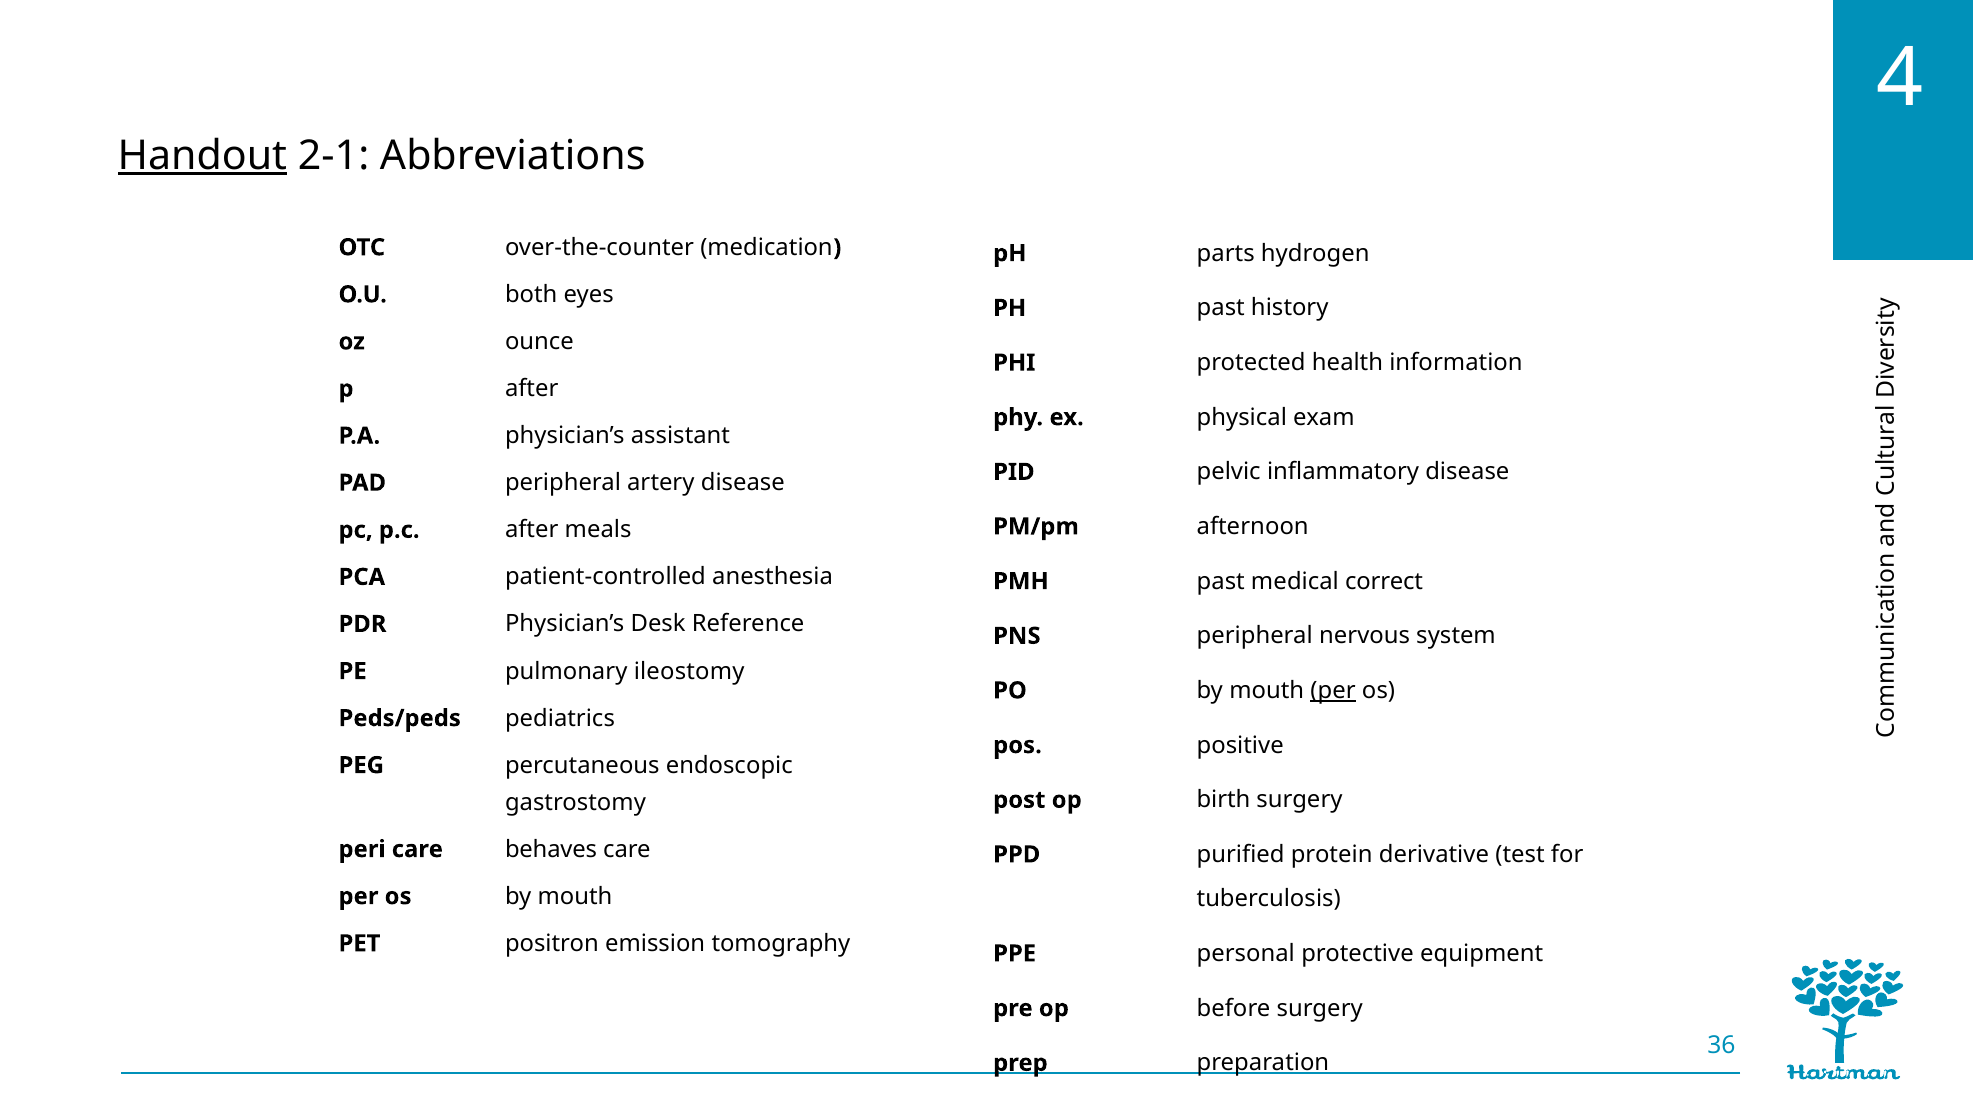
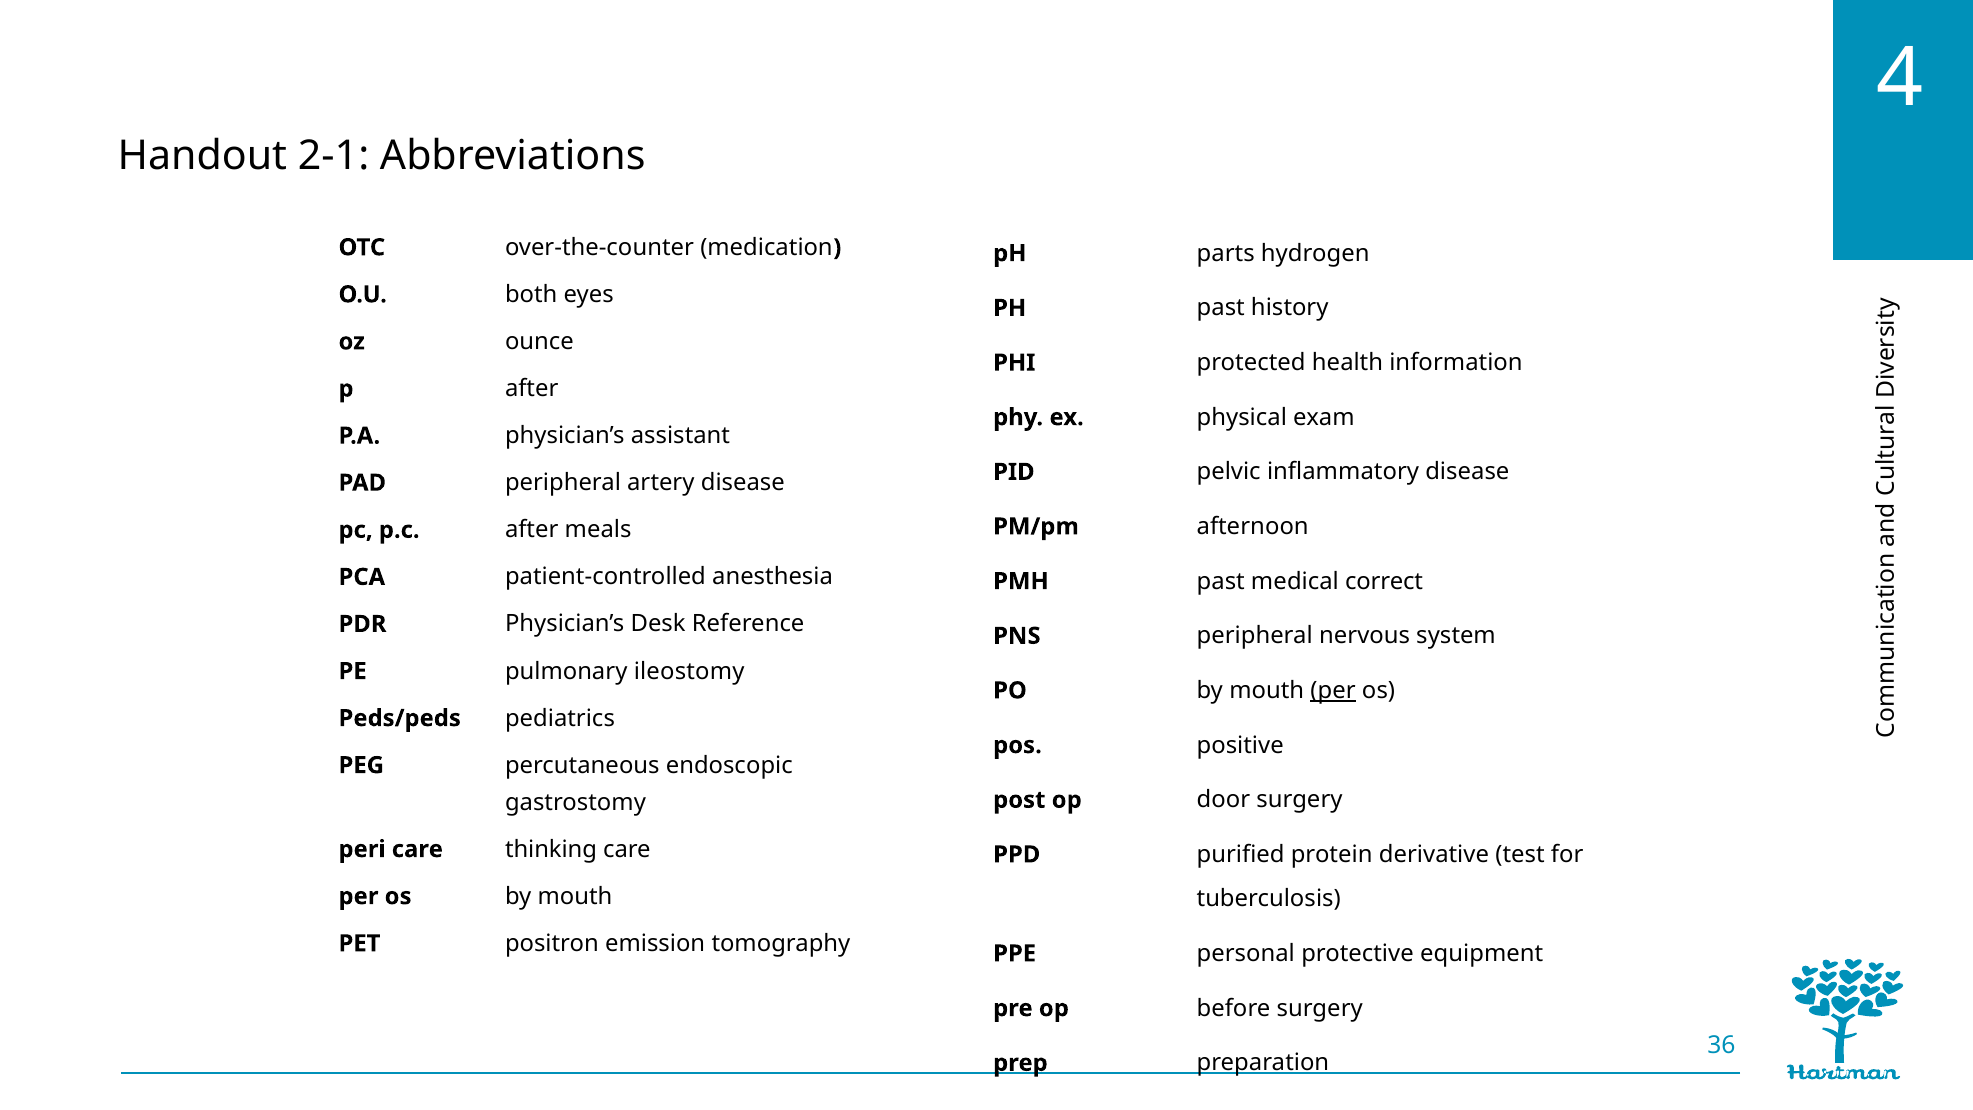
Handout underline: present -> none
birth: birth -> door
behaves: behaves -> thinking
